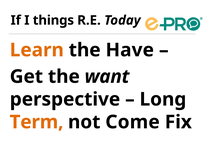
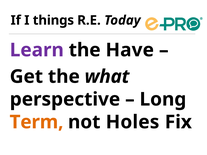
Learn colour: orange -> purple
want: want -> what
Come: Come -> Holes
